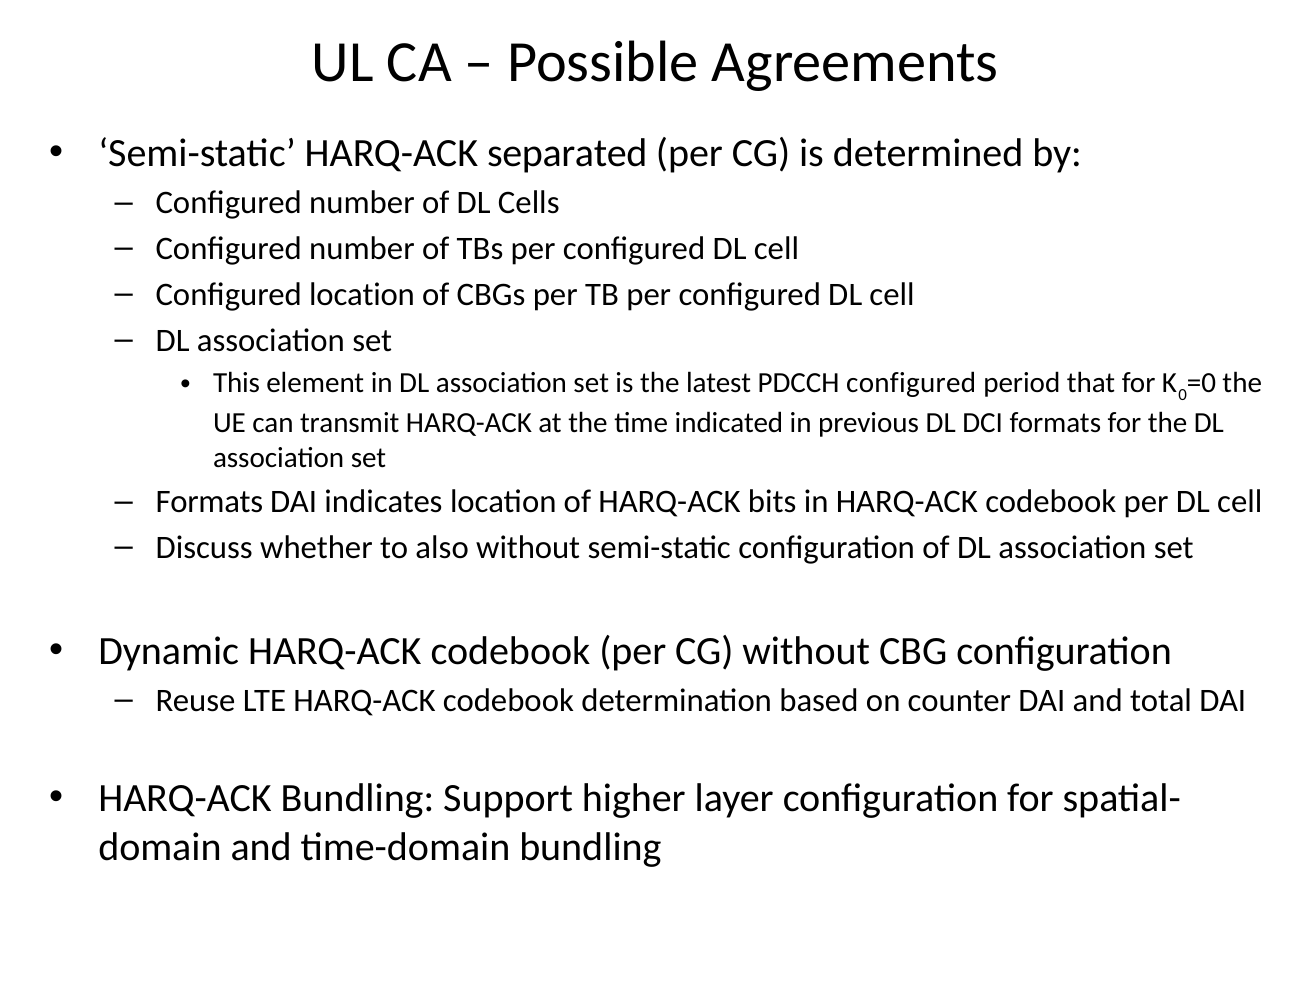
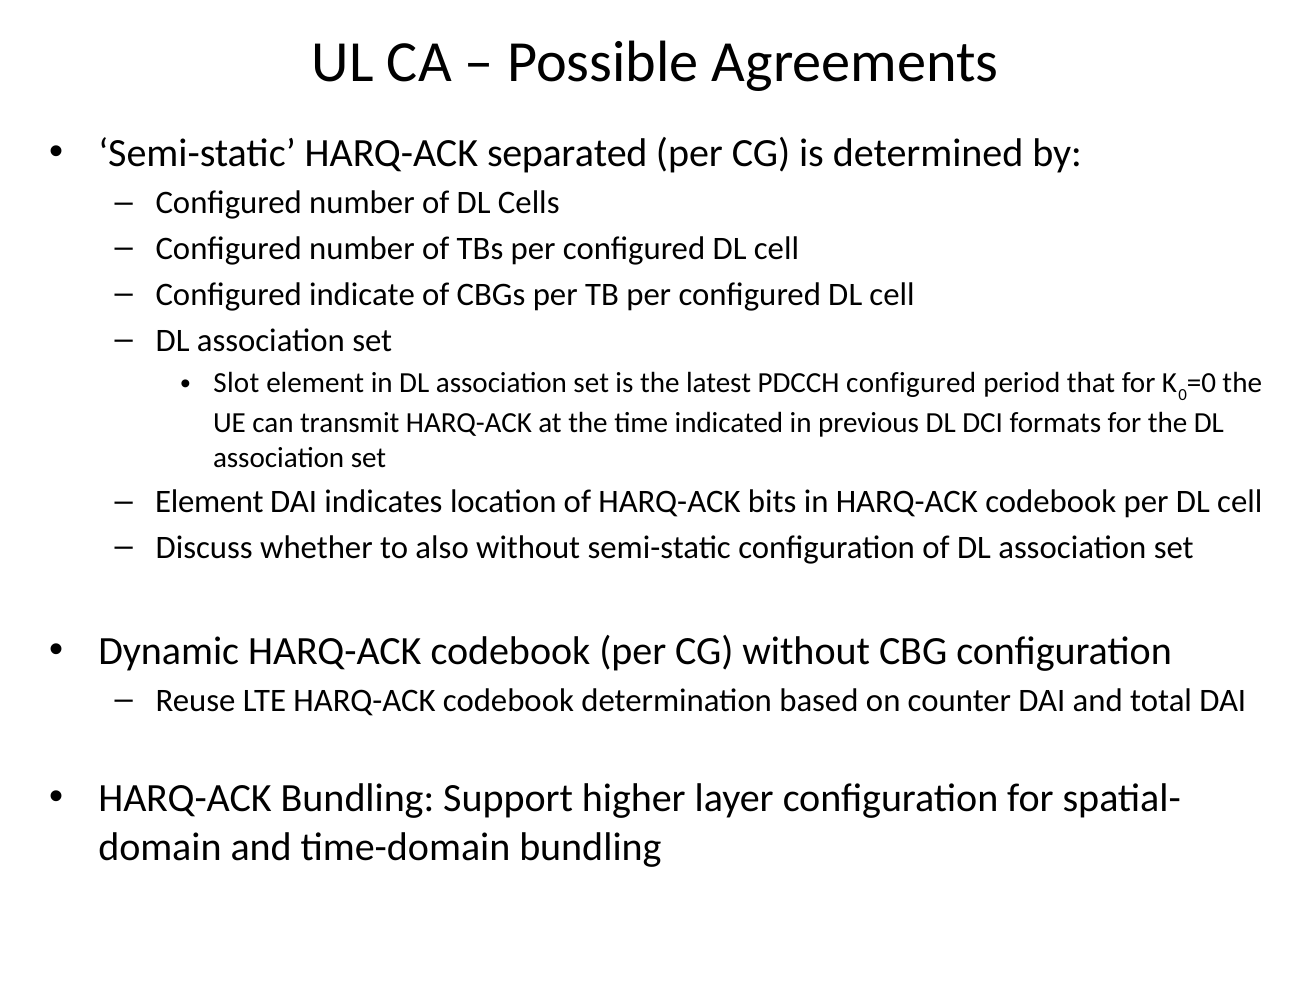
Configured location: location -> indicate
This: This -> Slot
Formats at (209, 502): Formats -> Element
